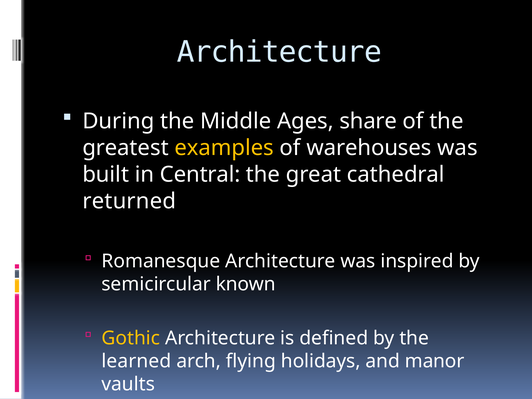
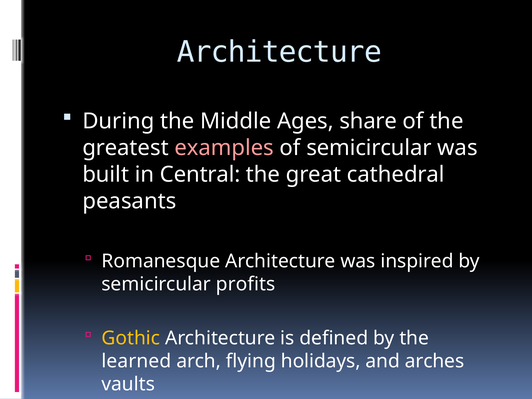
examples colour: yellow -> pink
of warehouses: warehouses -> semicircular
returned: returned -> peasants
known: known -> profits
manor: manor -> arches
